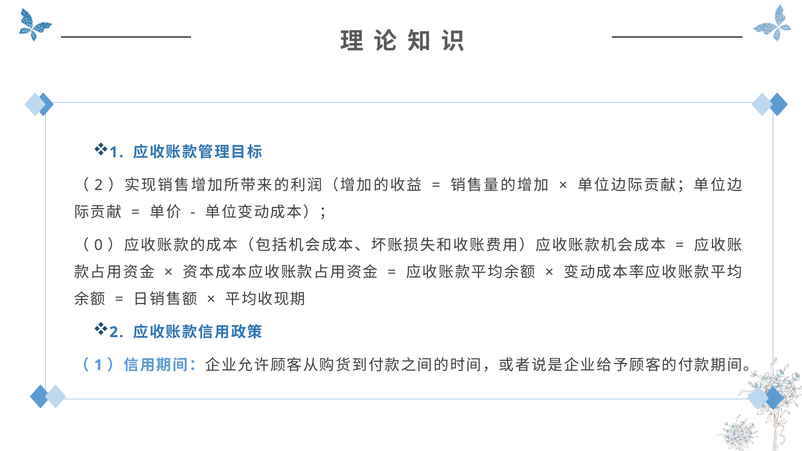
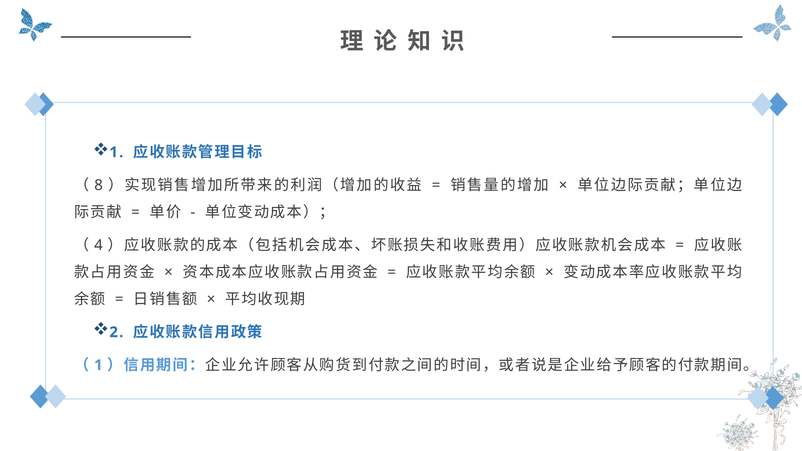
2 at (99, 185): 2 -> 8
0: 0 -> 4
